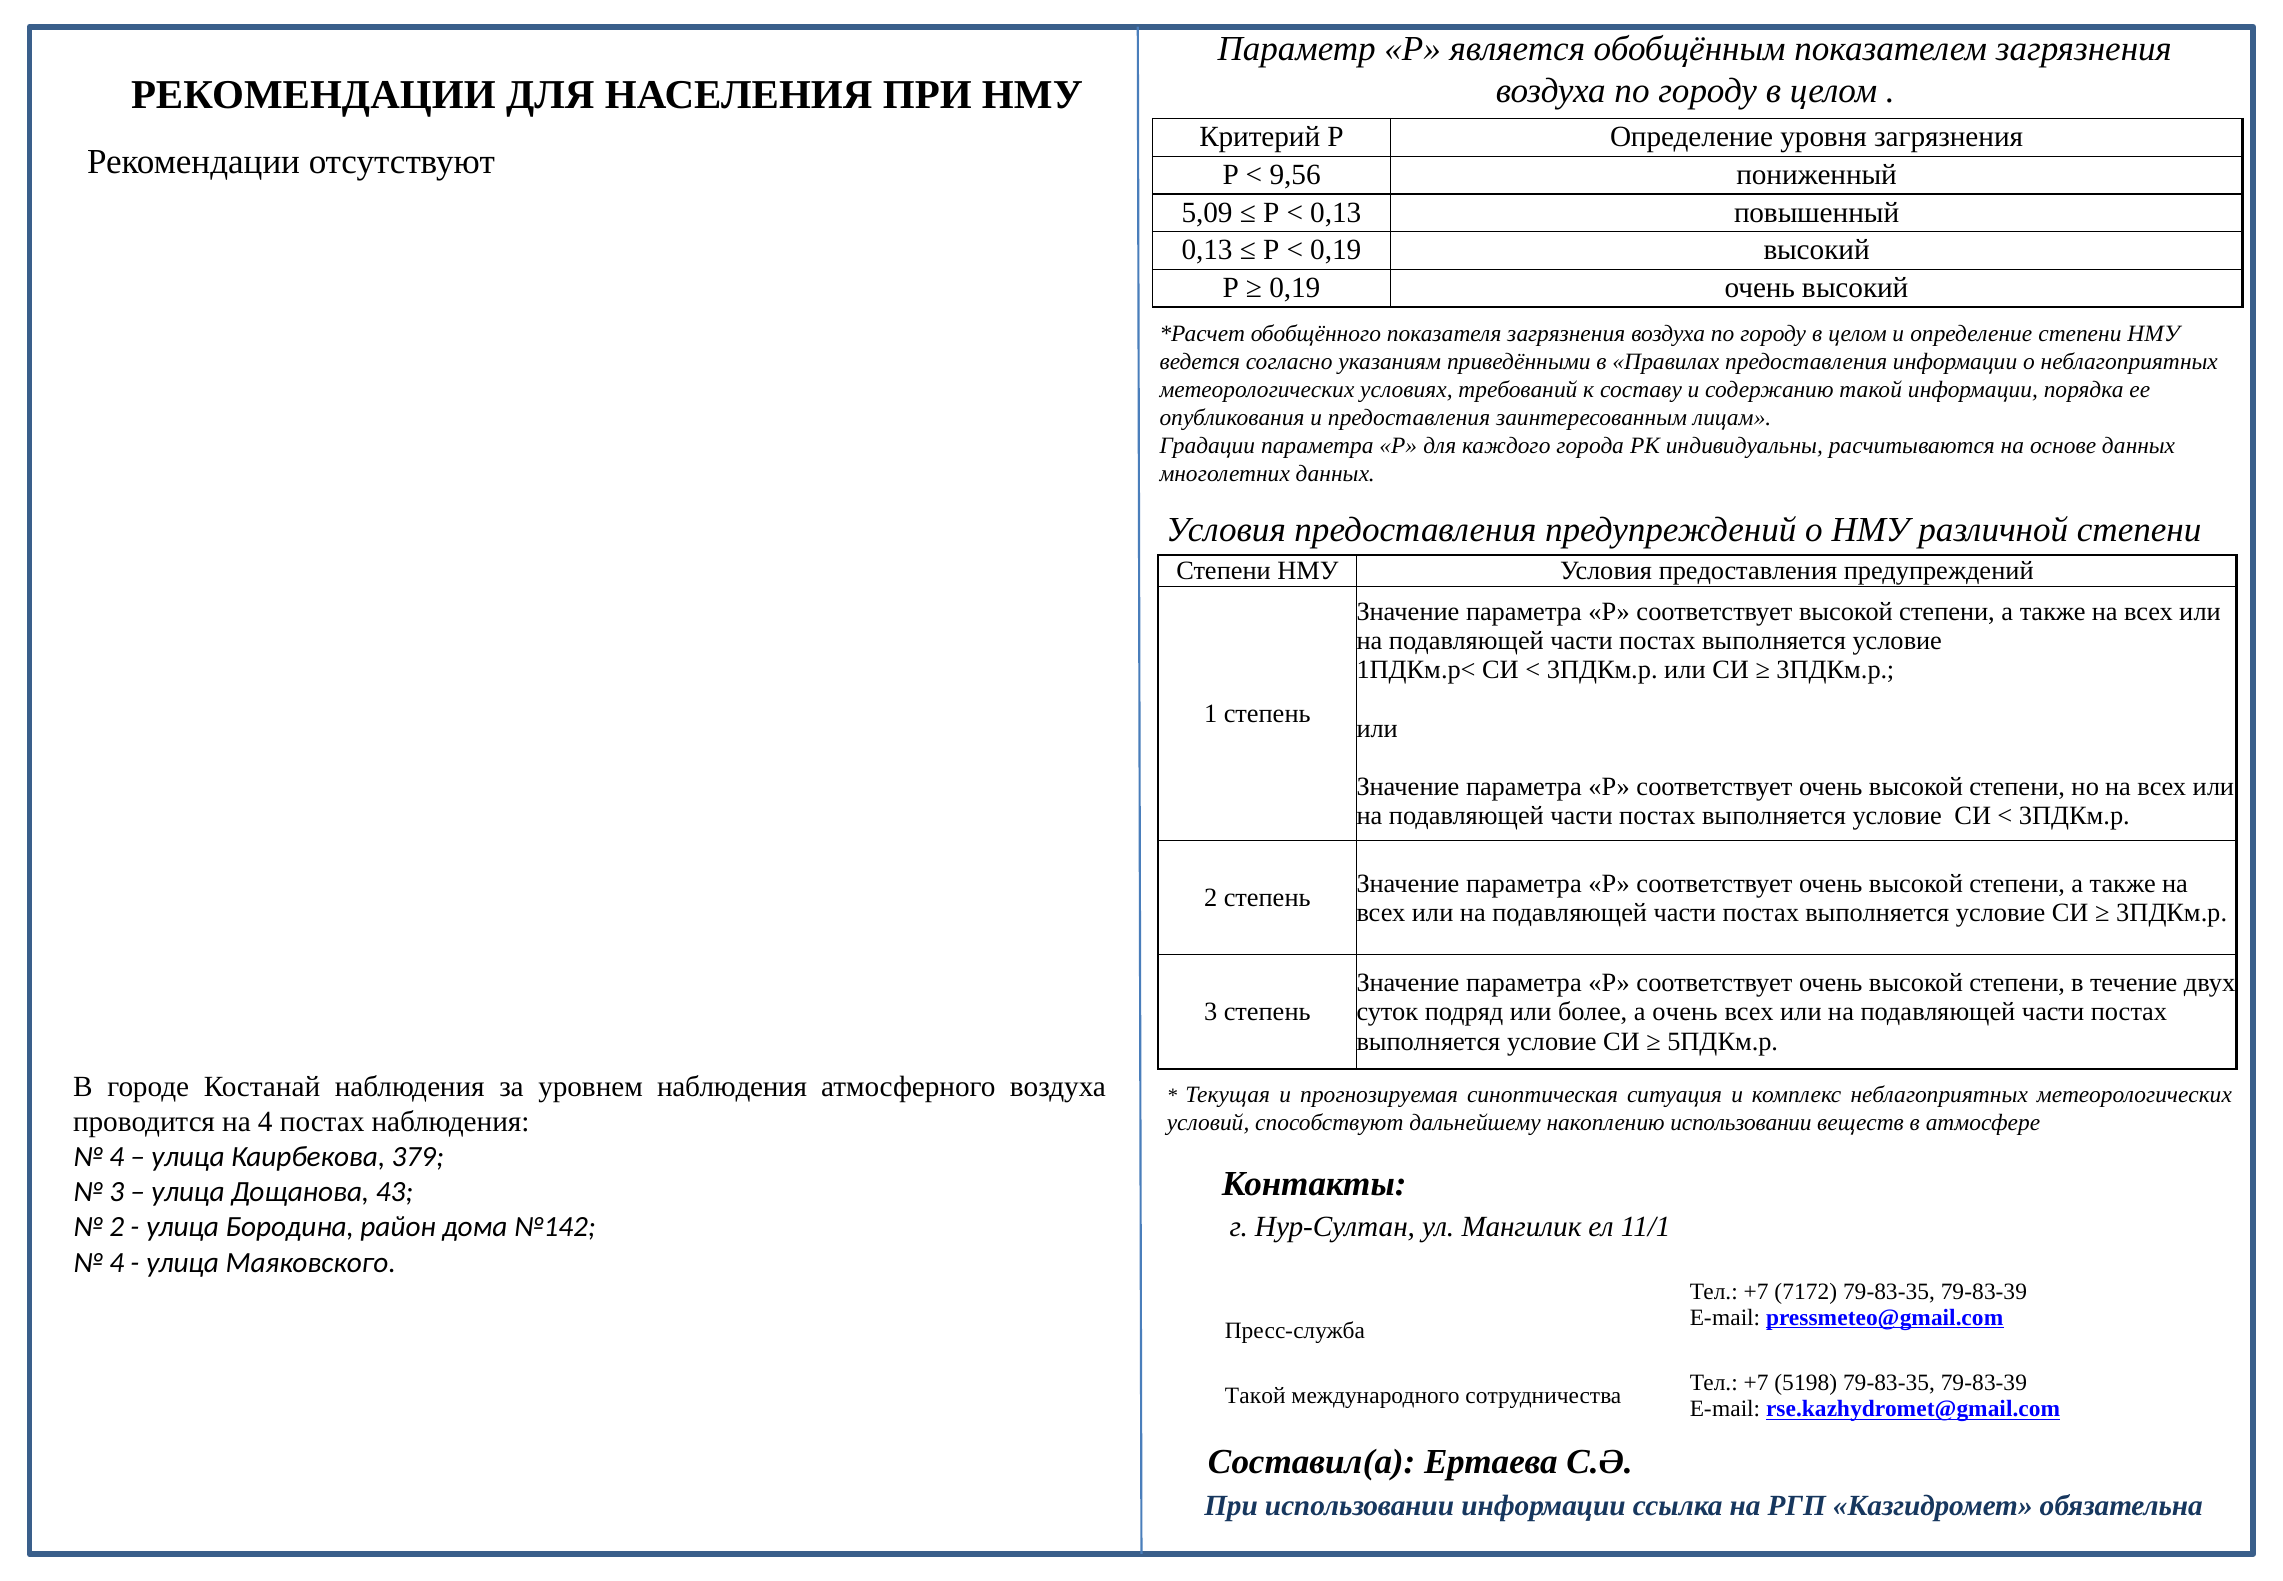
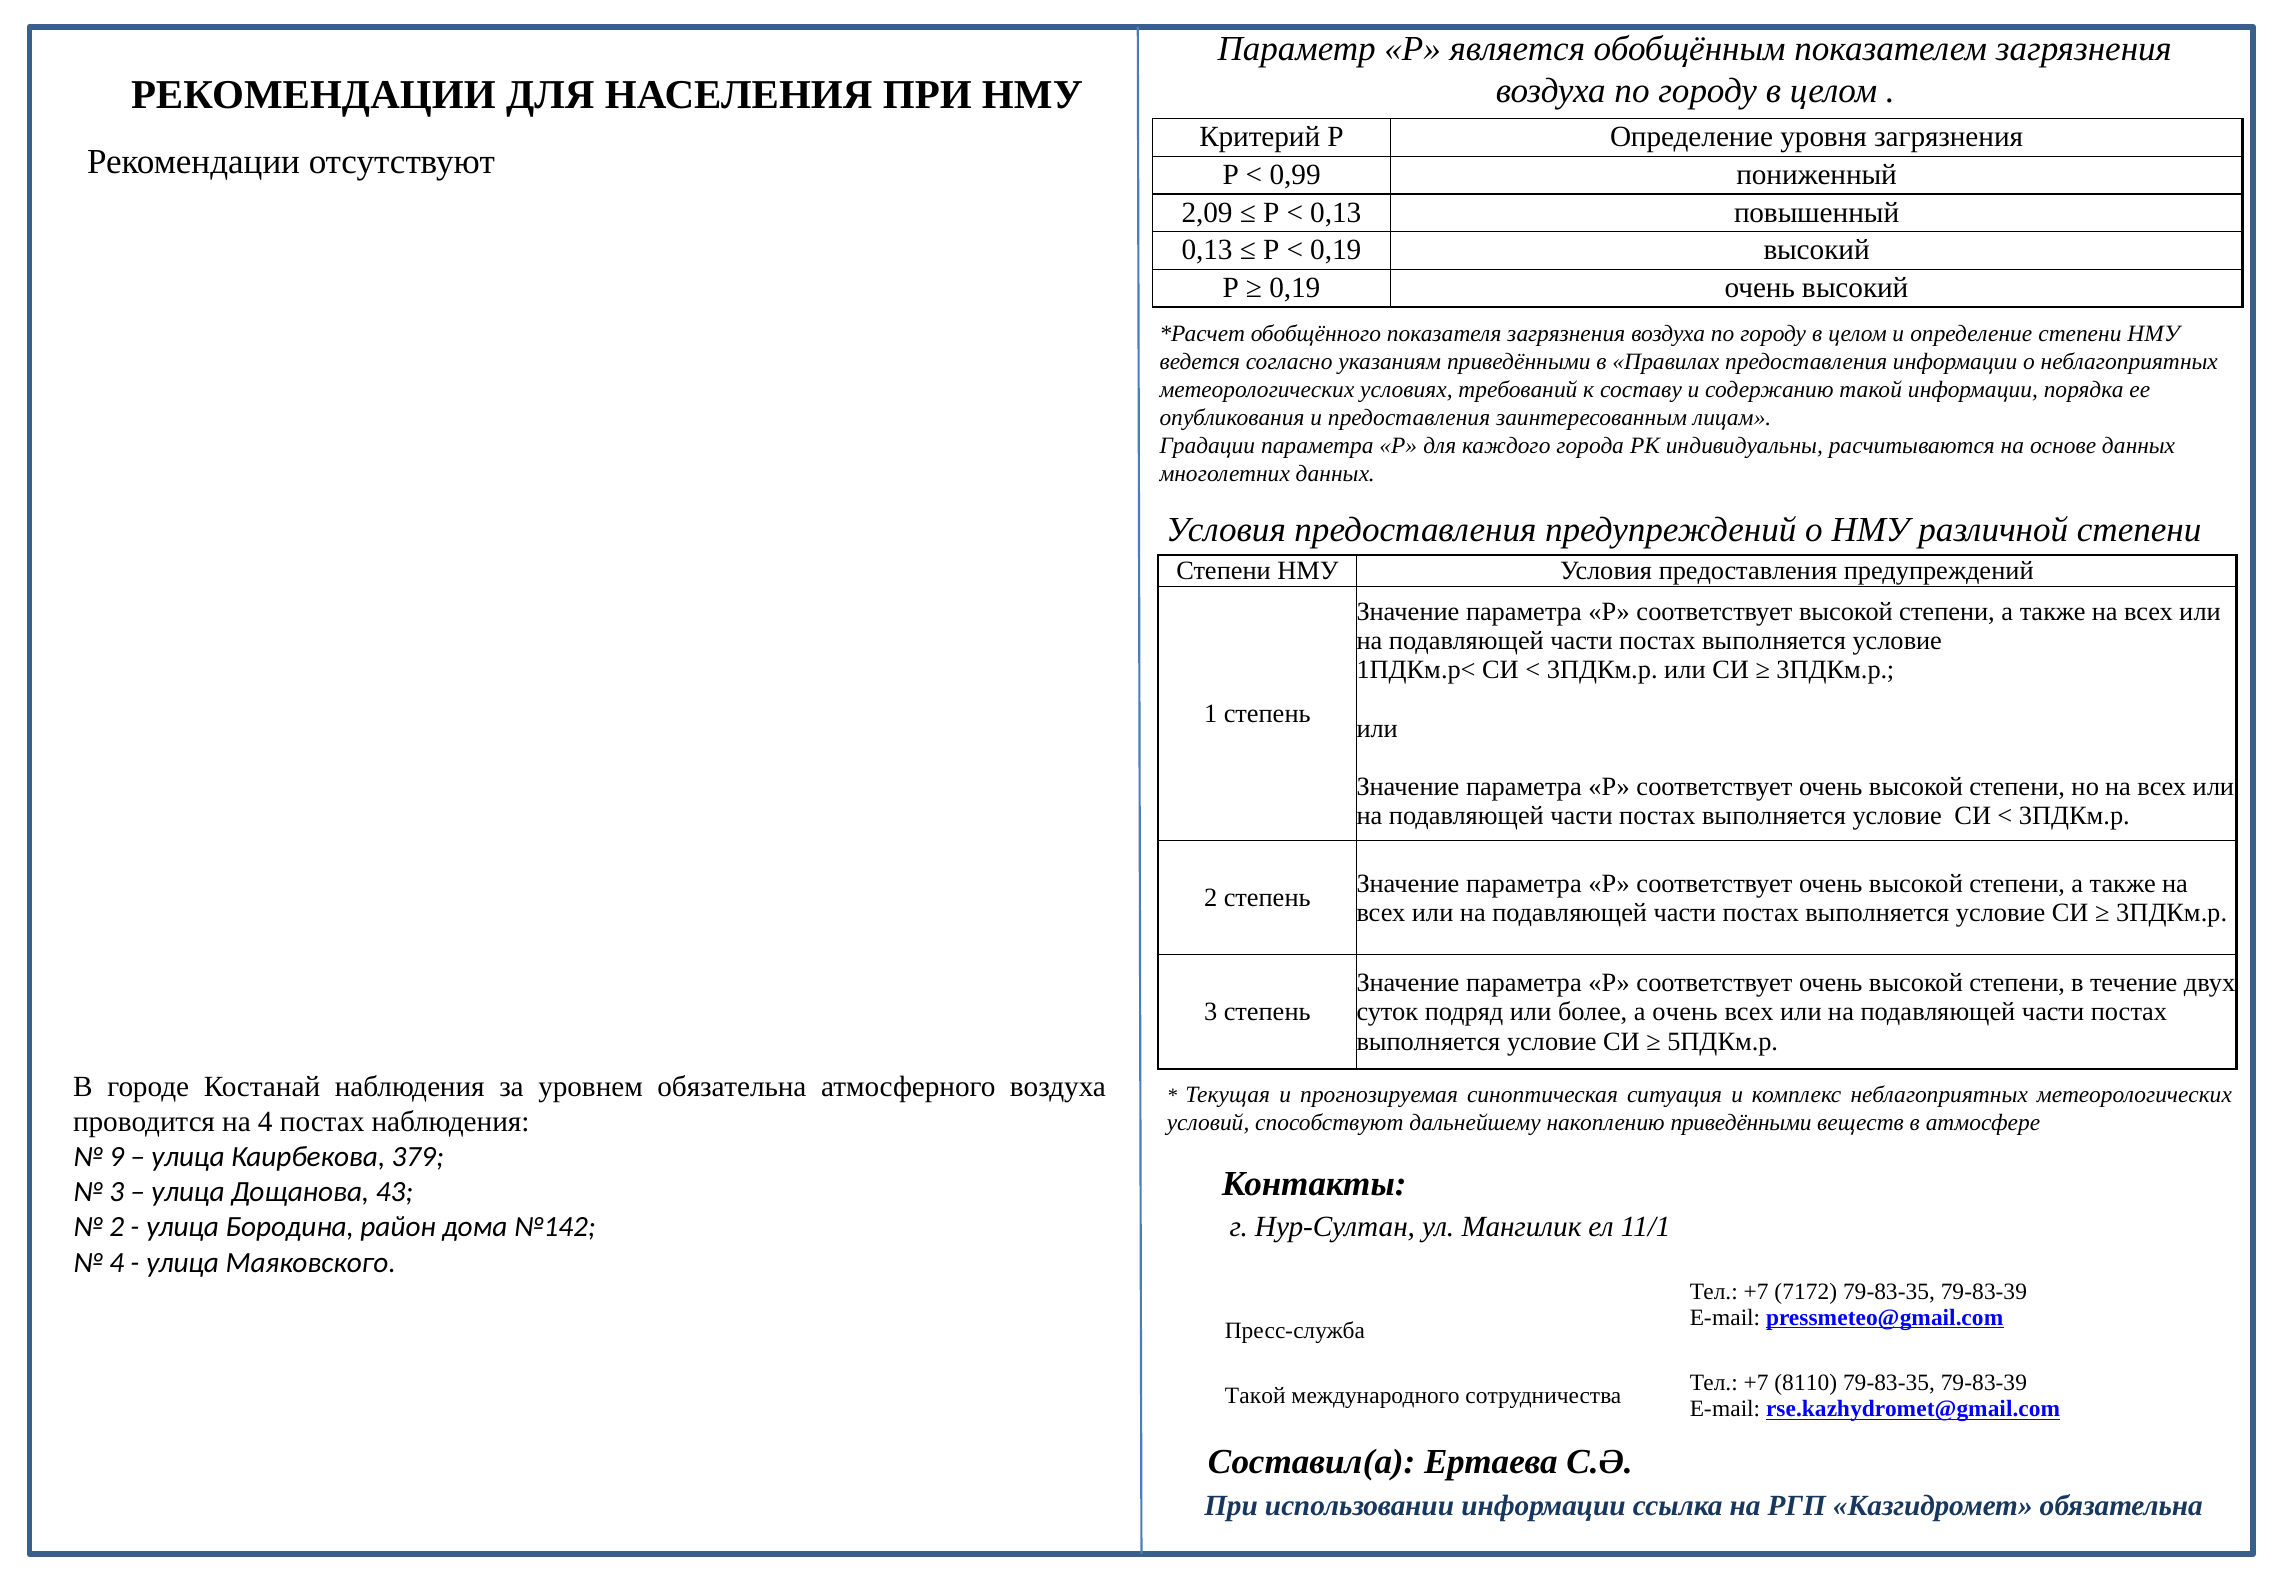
9,56: 9,56 -> 0,99
5,09: 5,09 -> 2,09
уровнем наблюдения: наблюдения -> обязательна
накоплению использовании: использовании -> приведёнными
4 at (117, 1156): 4 -> 9
5198: 5198 -> 8110
